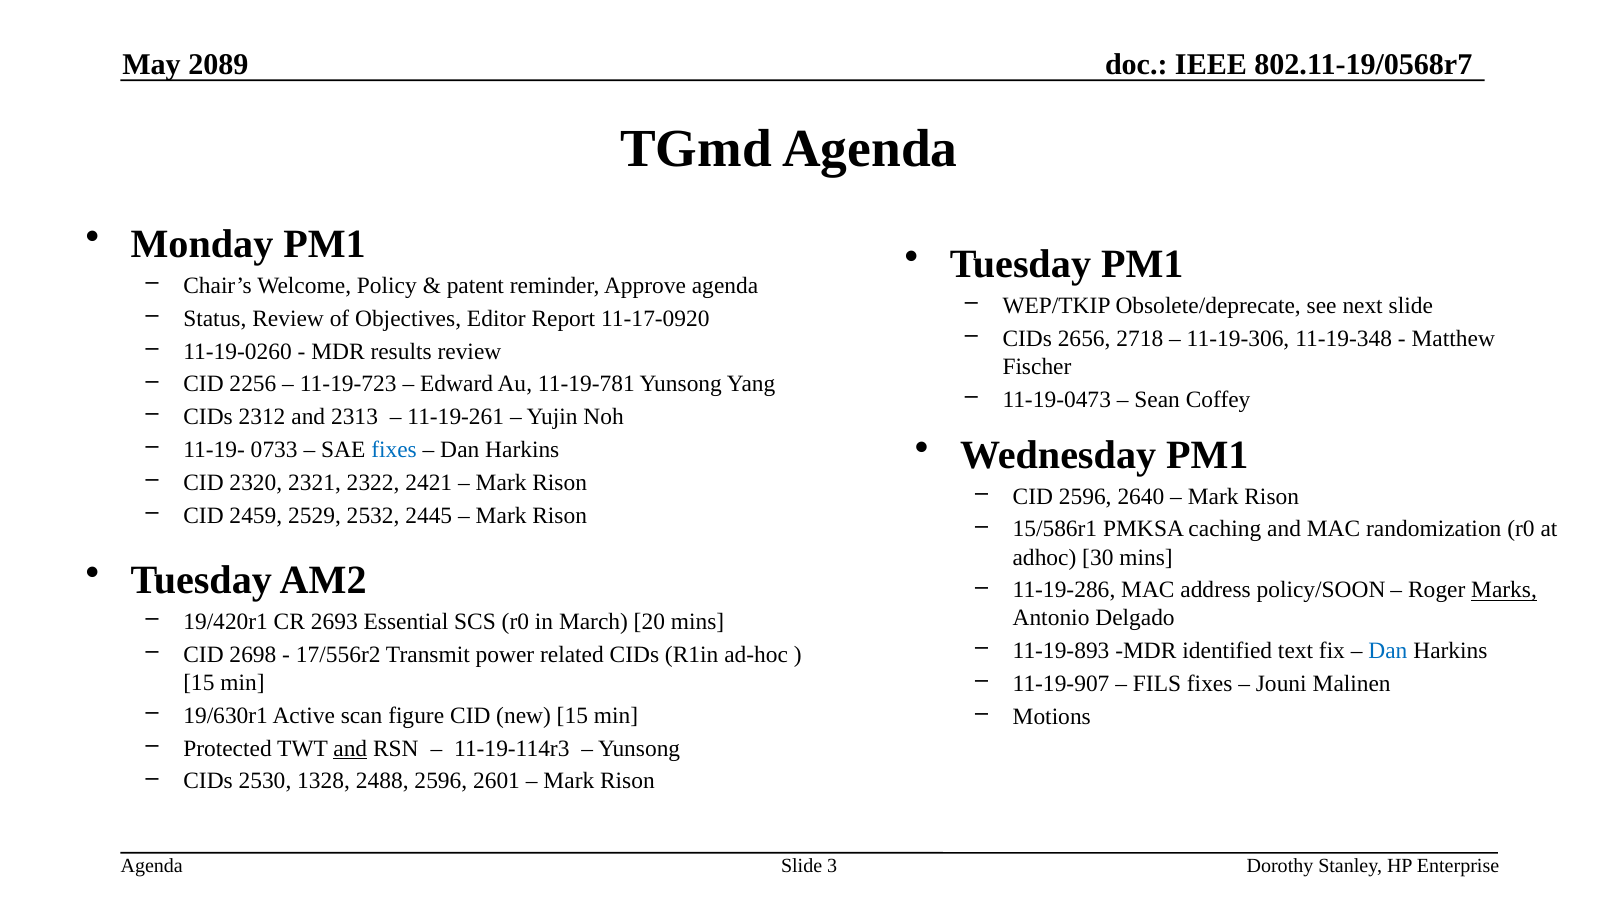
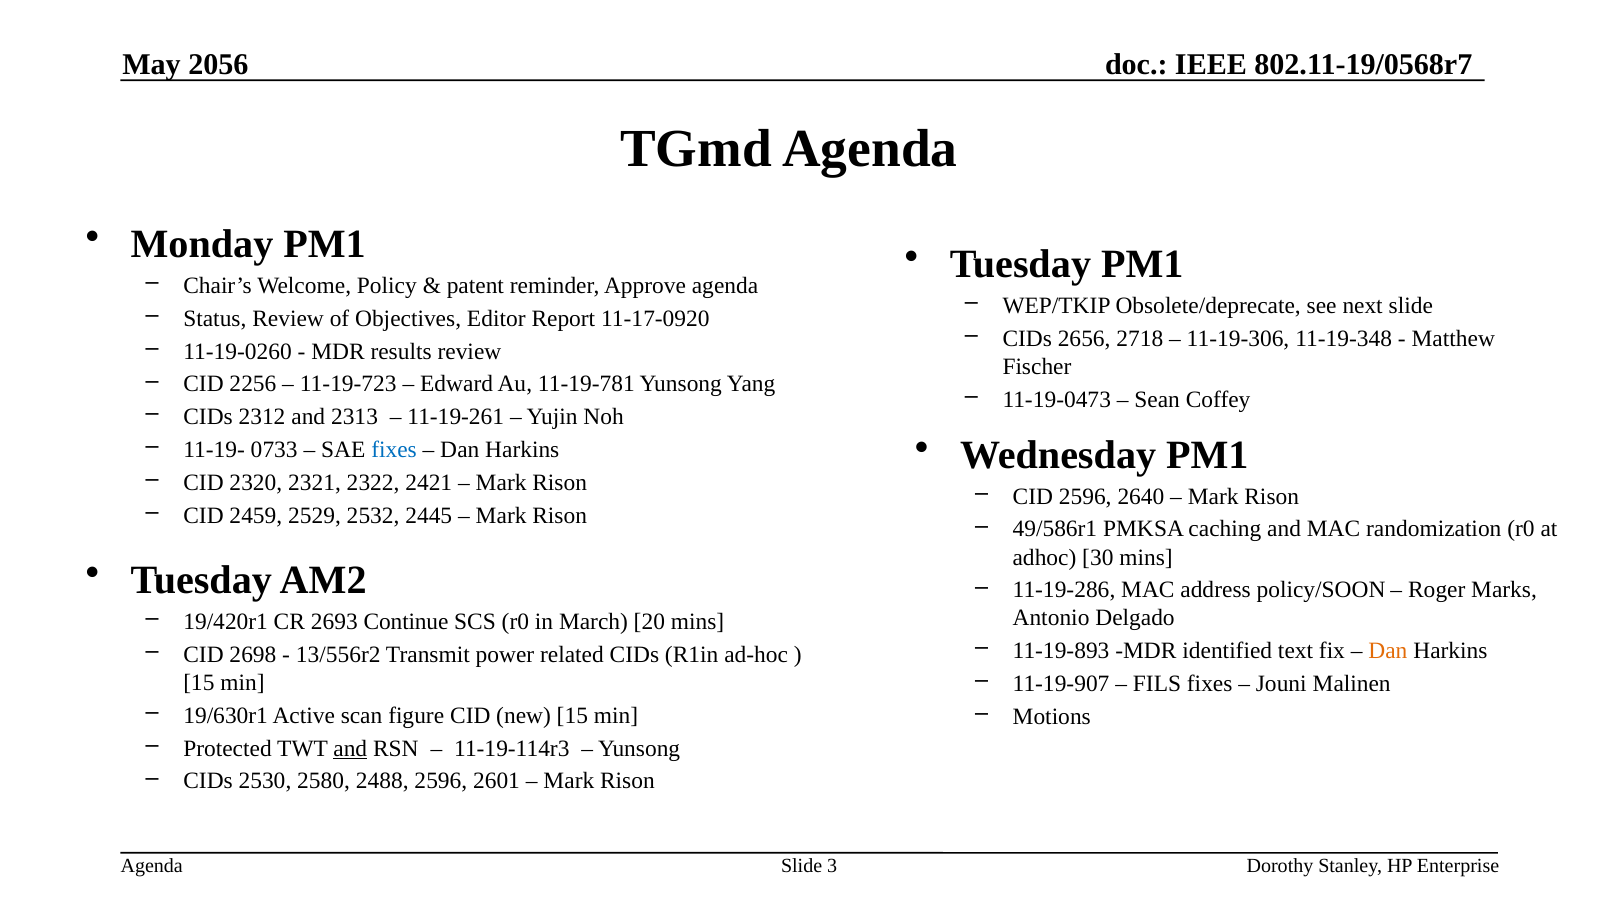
2089: 2089 -> 2056
15/586r1: 15/586r1 -> 49/586r1
Marks underline: present -> none
Essential: Essential -> Continue
Dan at (1388, 651) colour: blue -> orange
17/556r2: 17/556r2 -> 13/556r2
1328: 1328 -> 2580
